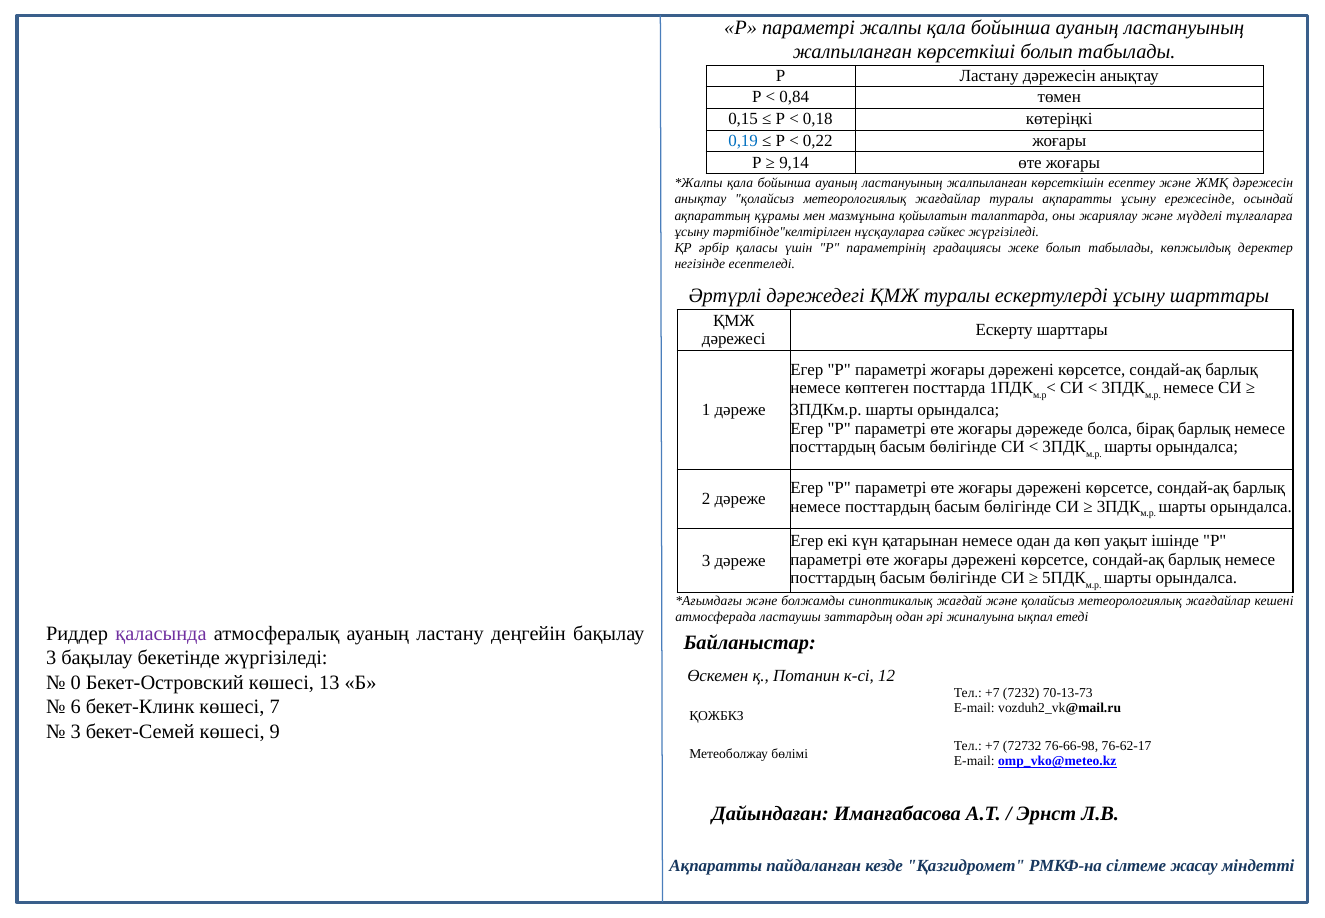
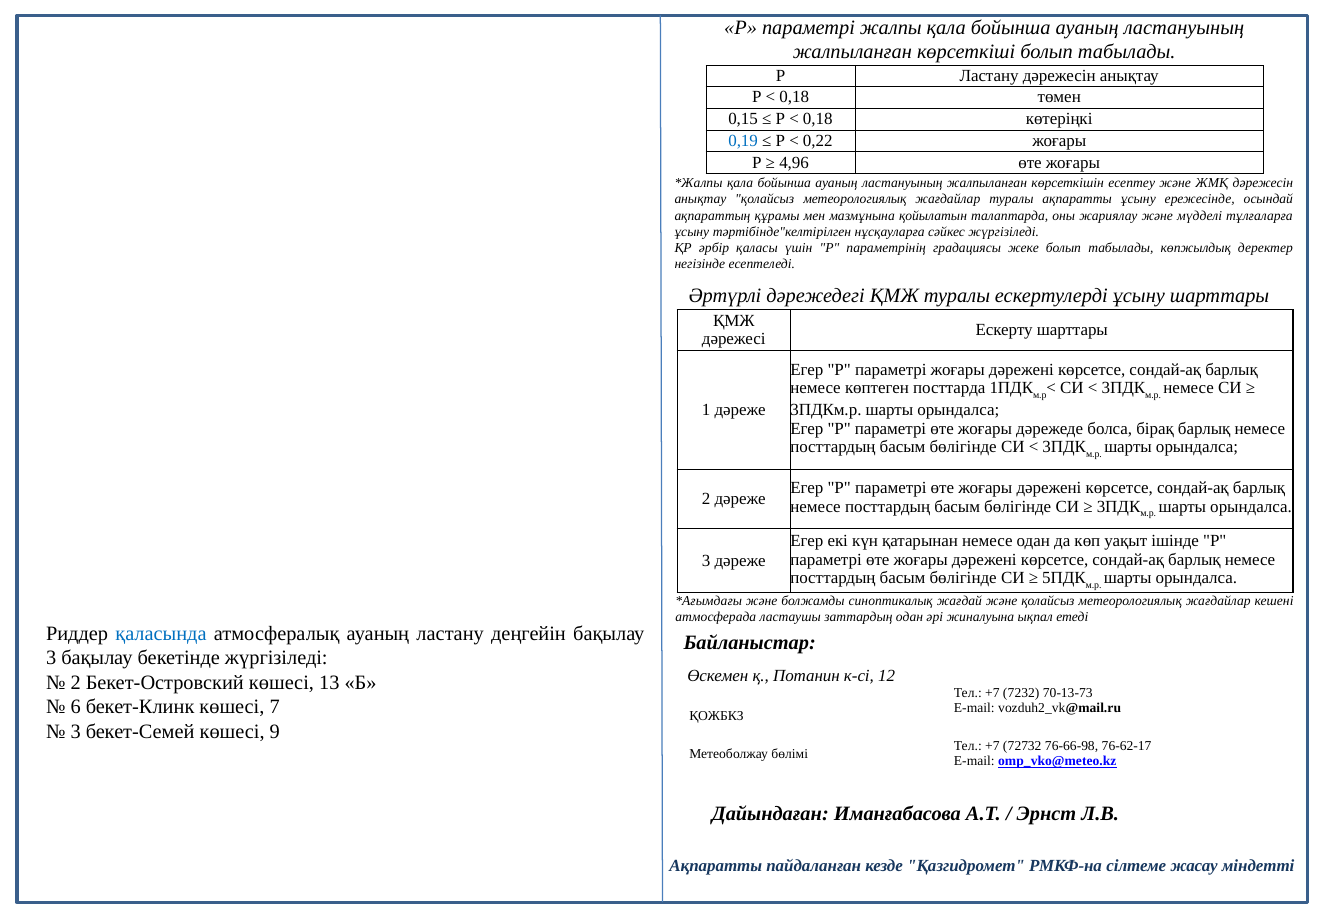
0,84 at (794, 97): 0,84 -> 0,18
9,14: 9,14 -> 4,96
қаласында colour: purple -> blue
0 at (76, 682): 0 -> 2
